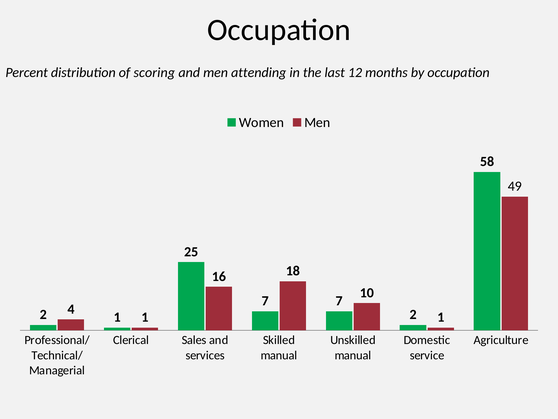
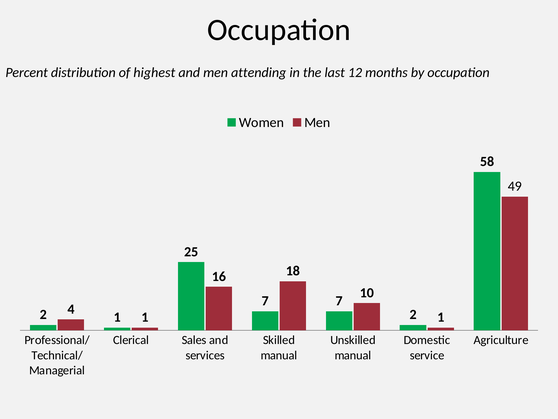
scoring: scoring -> highest
